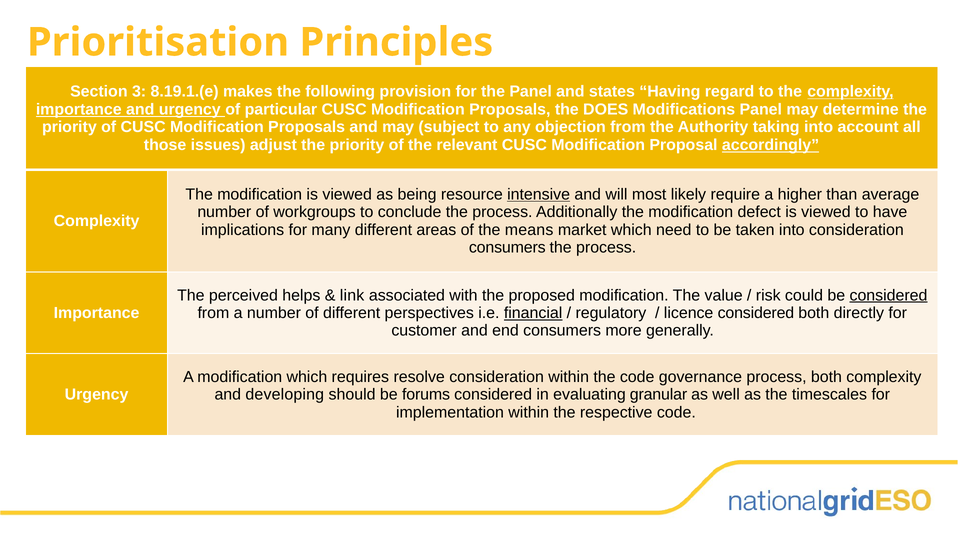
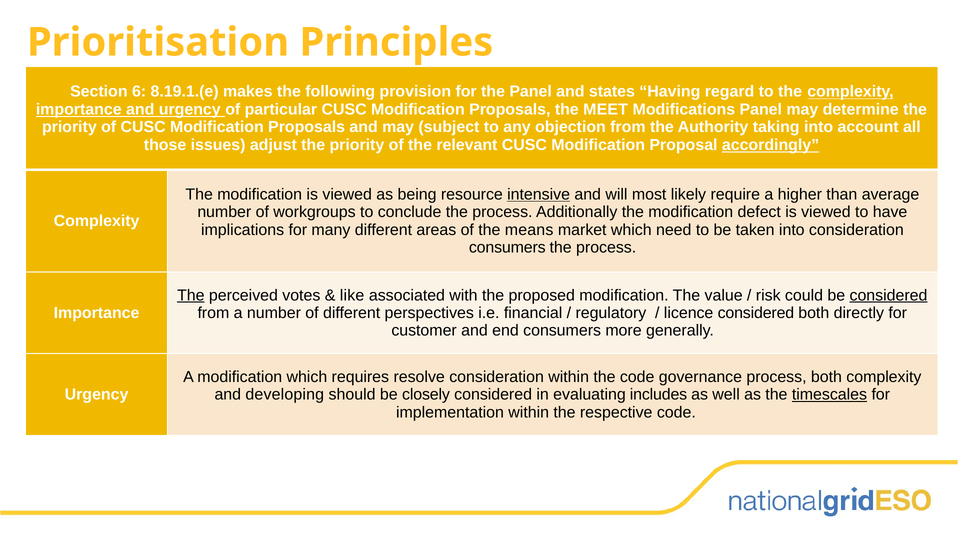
3: 3 -> 6
DOES: DOES -> MEET
The at (191, 295) underline: none -> present
helps: helps -> votes
link: link -> like
financial underline: present -> none
forums: forums -> closely
granular: granular -> includes
timescales underline: none -> present
